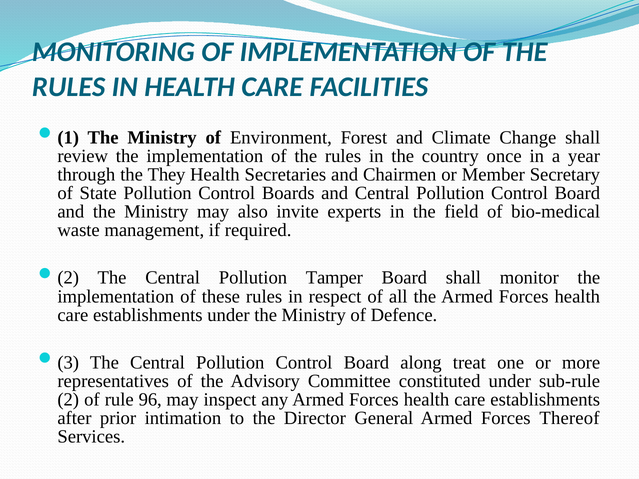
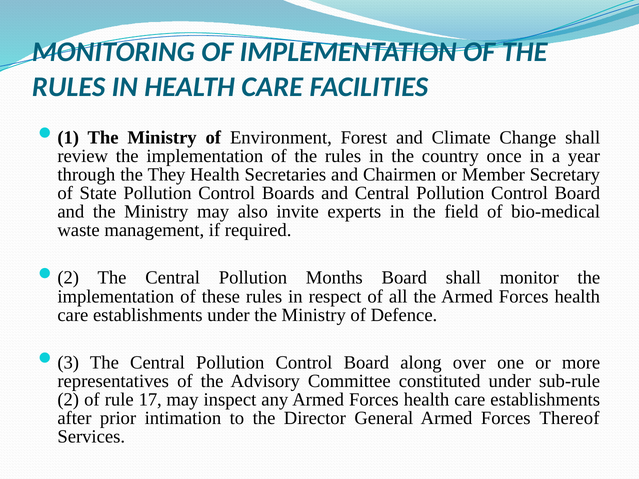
Tamper: Tamper -> Months
treat: treat -> over
96: 96 -> 17
